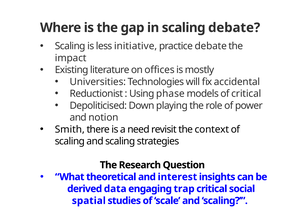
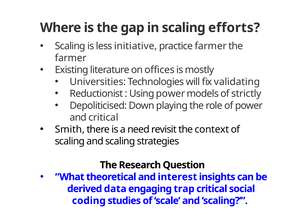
scaling debate: debate -> efforts
practice debate: debate -> farmer
impact at (71, 58): impact -> farmer
accidental: accidental -> validating
Using phase: phase -> power
of critical: critical -> strictly
and notion: notion -> critical
spatial: spatial -> coding
